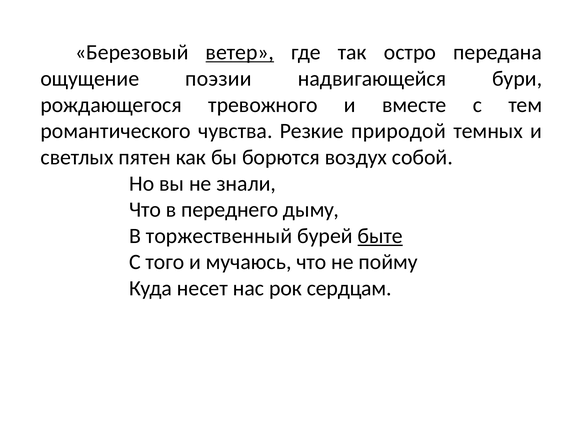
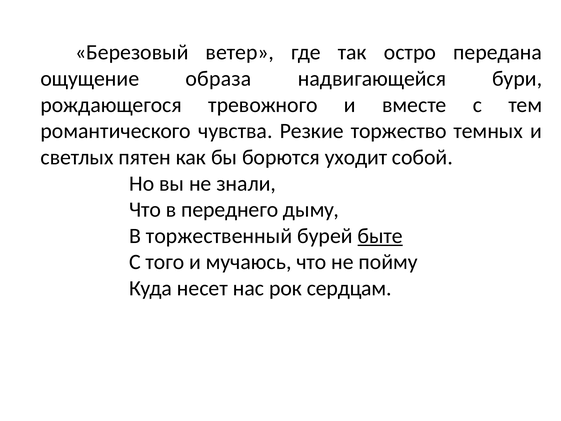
ветер underline: present -> none
поэзии: поэзии -> образа
природой: природой -> торжество
воздух: воздух -> уходит
